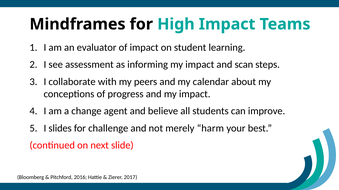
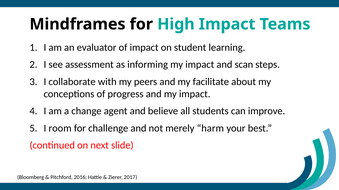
calendar: calendar -> facilitate
slides: slides -> room
